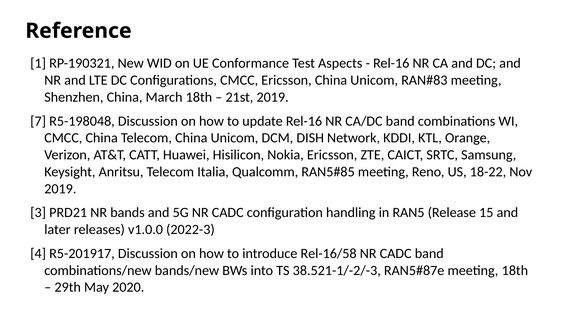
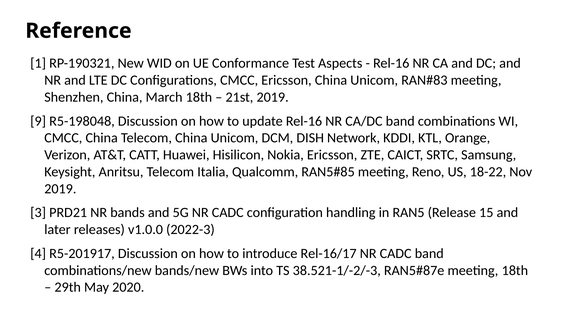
7: 7 -> 9
Rel-16/58: Rel-16/58 -> Rel-16/17
